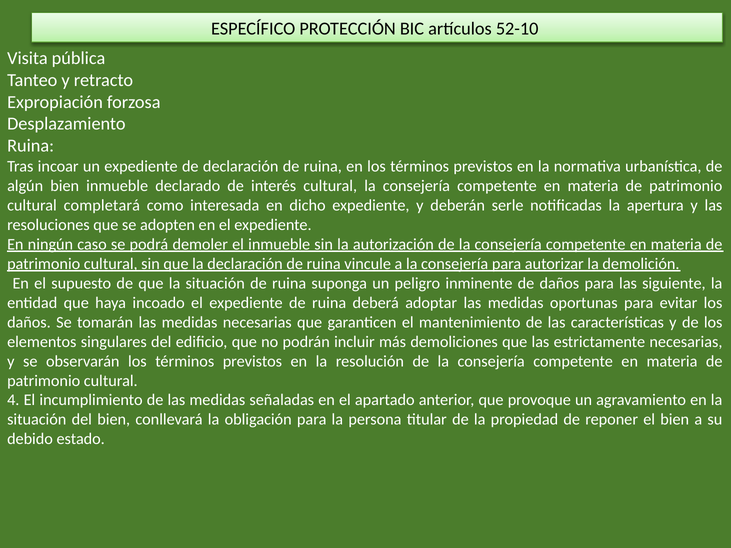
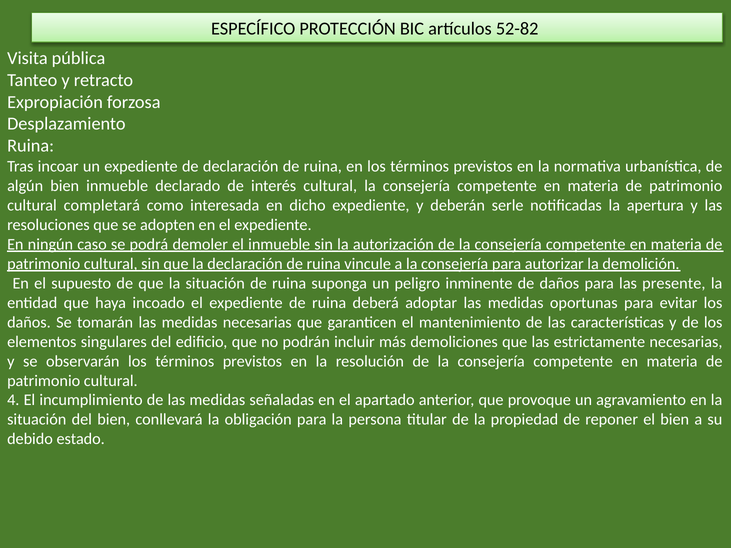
52-10: 52-10 -> 52-82
siguiente: siguiente -> presente
